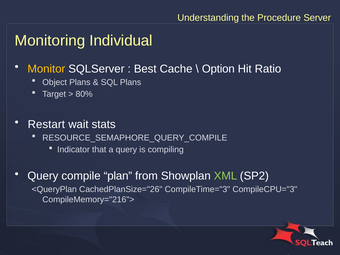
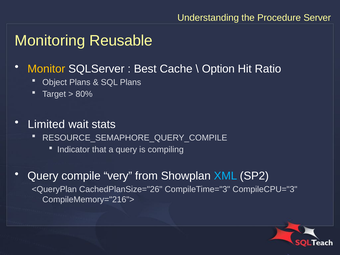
Individual: Individual -> Reusable
Restart: Restart -> Limited
plan: plan -> very
XML colour: light green -> light blue
